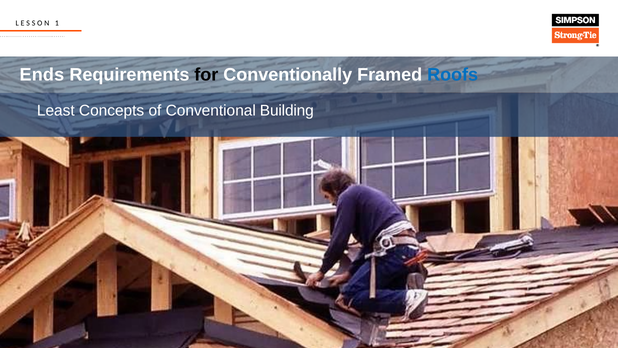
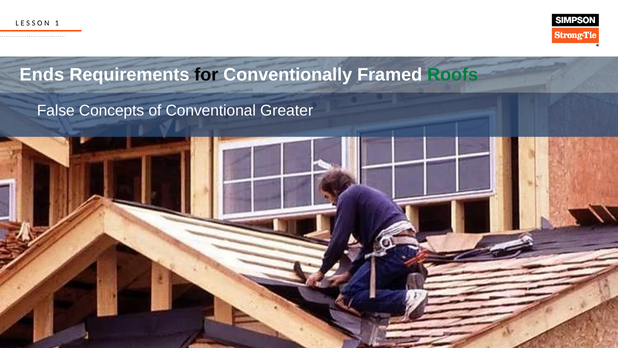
Roofs colour: blue -> green
Least: Least -> False
Building: Building -> Greater
